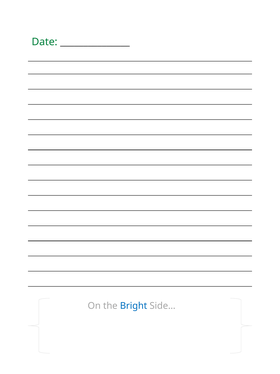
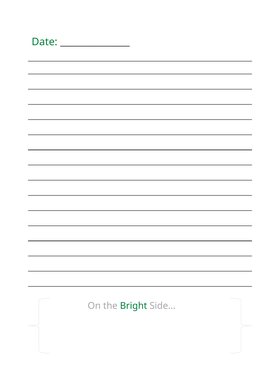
Bright colour: blue -> green
